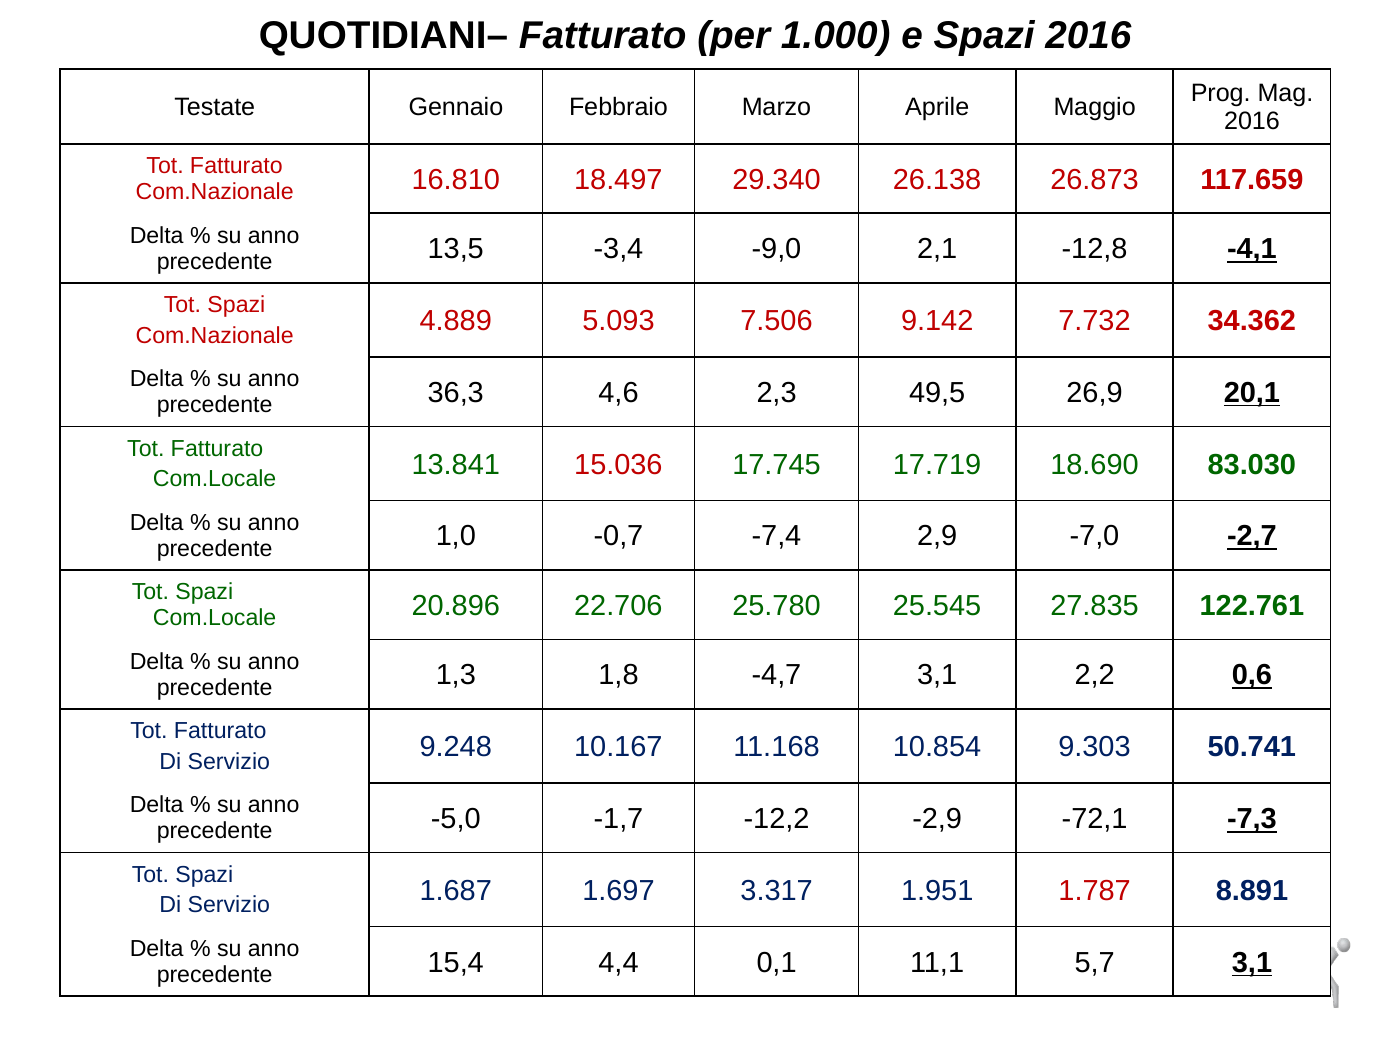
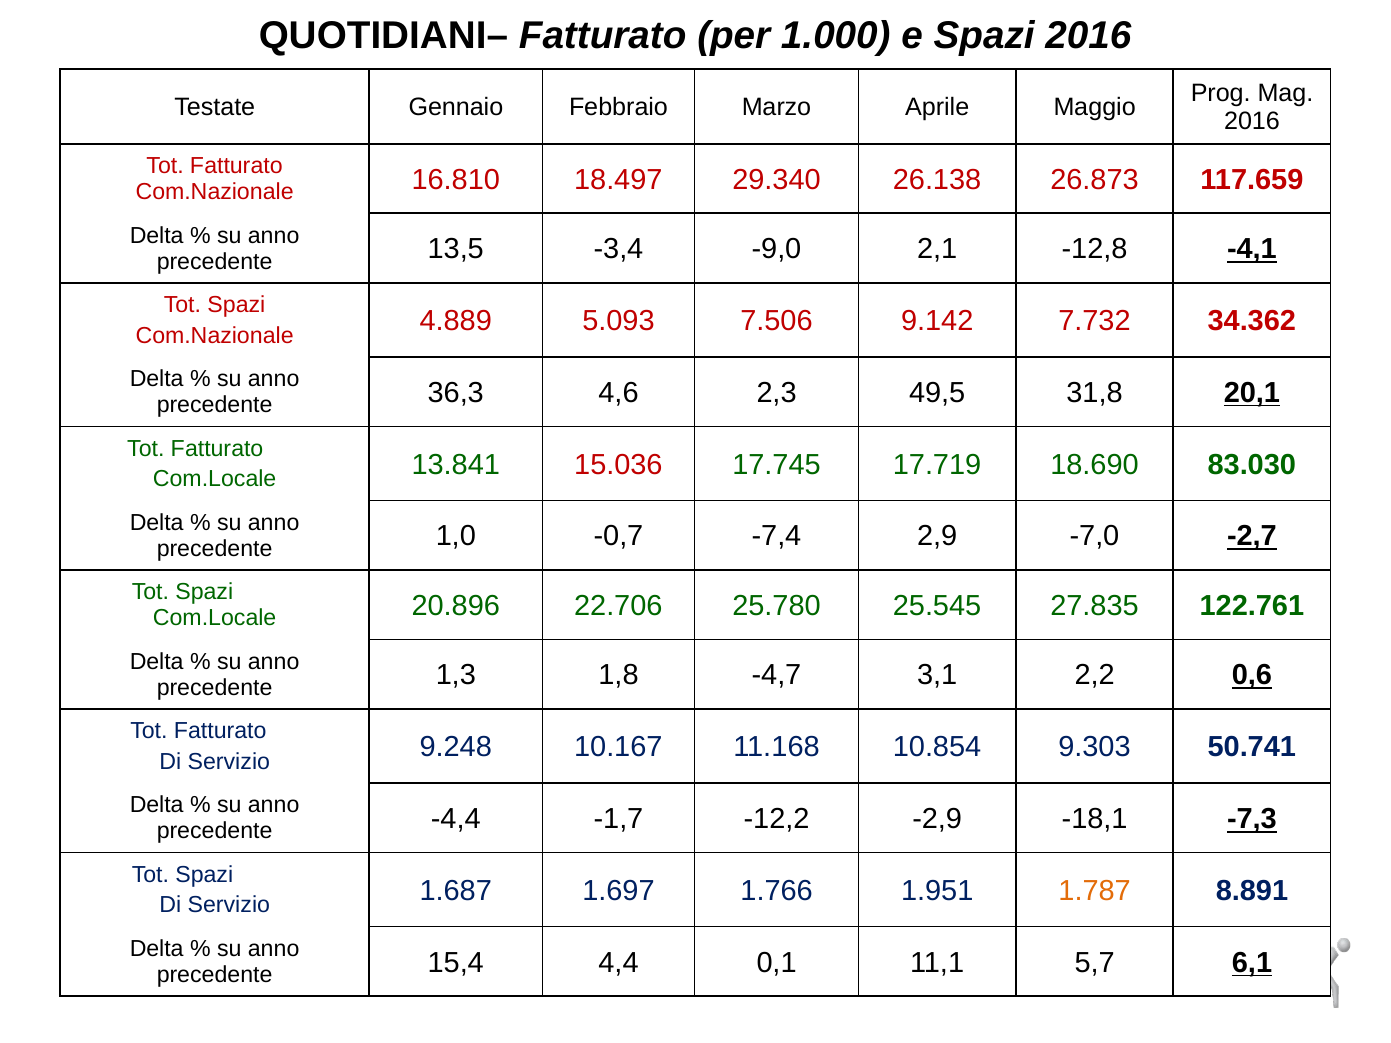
26,9: 26,9 -> 31,8
-5,0: -5,0 -> -4,4
-72,1: -72,1 -> -18,1
3.317: 3.317 -> 1.766
1.787 colour: red -> orange
5,7 3,1: 3,1 -> 6,1
